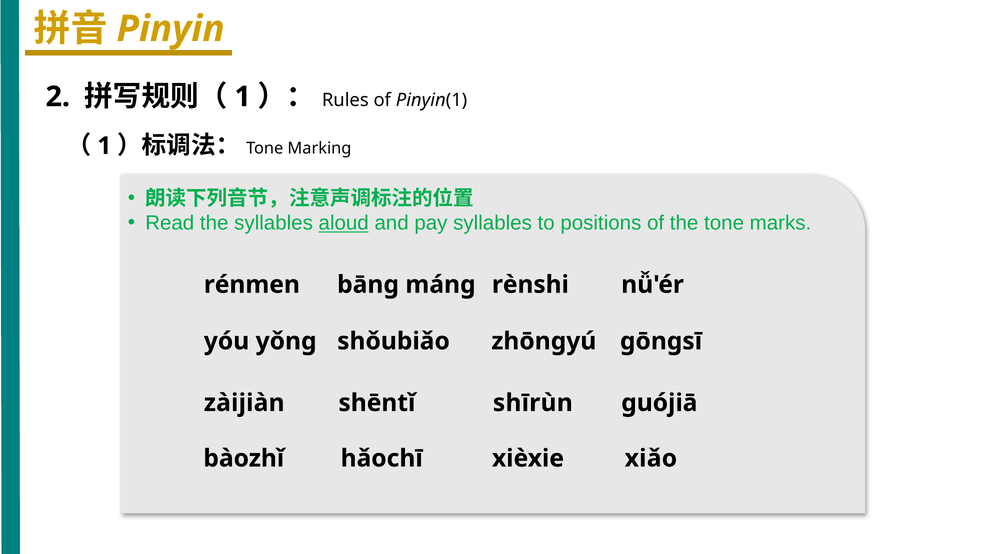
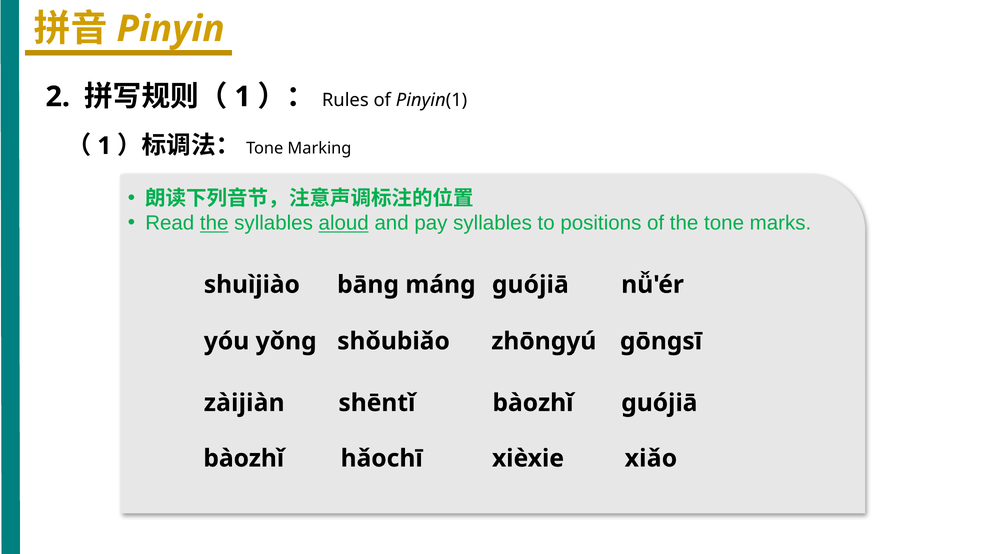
the at (214, 223) underline: none -> present
rénmen: rénmen -> shuìjiào
rènshi at (530, 284): rènshi -> ɡuójiā
shēntǐ shīrùn: shīrùn -> bàozhǐ
